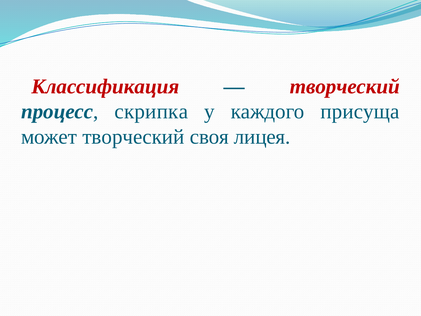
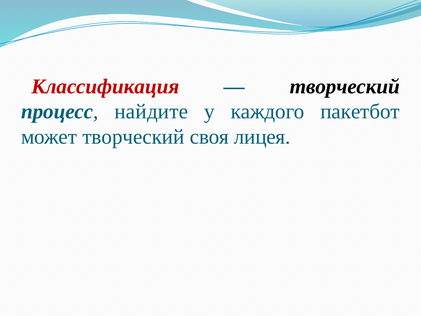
творческий at (345, 86) colour: red -> black
скрипка: скрипка -> найдите
присуща: присуща -> пакетбот
